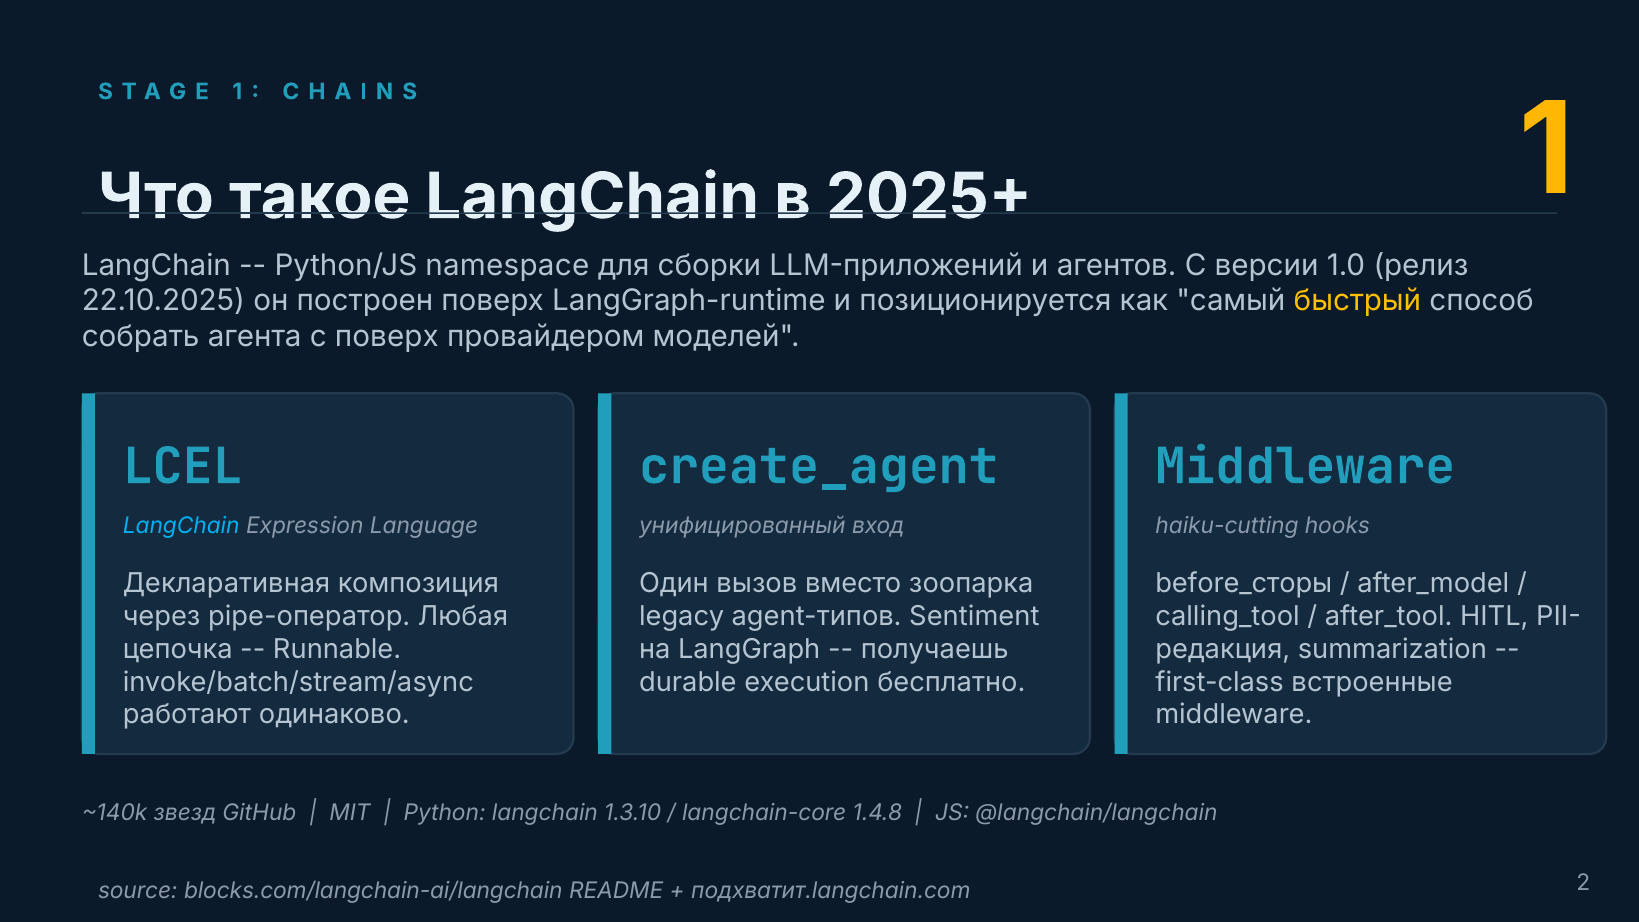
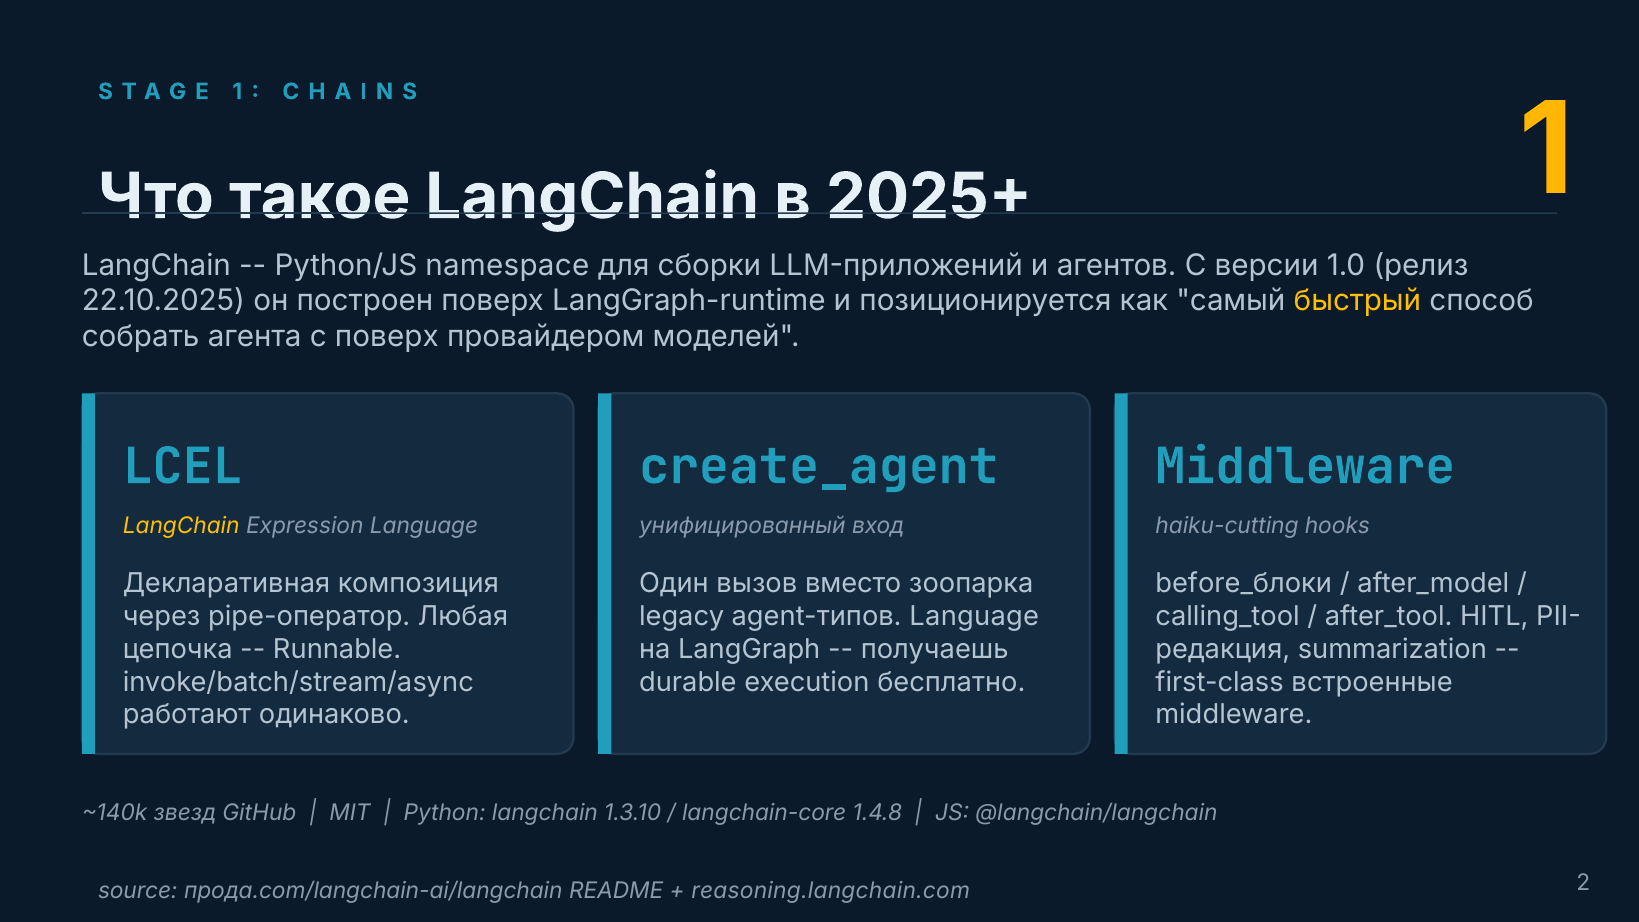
LangChain at (181, 526) colour: light blue -> yellow
before_сторы: before_сторы -> before_блоки
agent-типов Sentiment: Sentiment -> Language
blocks.com/langchain-ai/langchain: blocks.com/langchain-ai/langchain -> прода.com/langchain-ai/langchain
подхватит.langchain.com: подхватит.langchain.com -> reasoning.langchain.com
